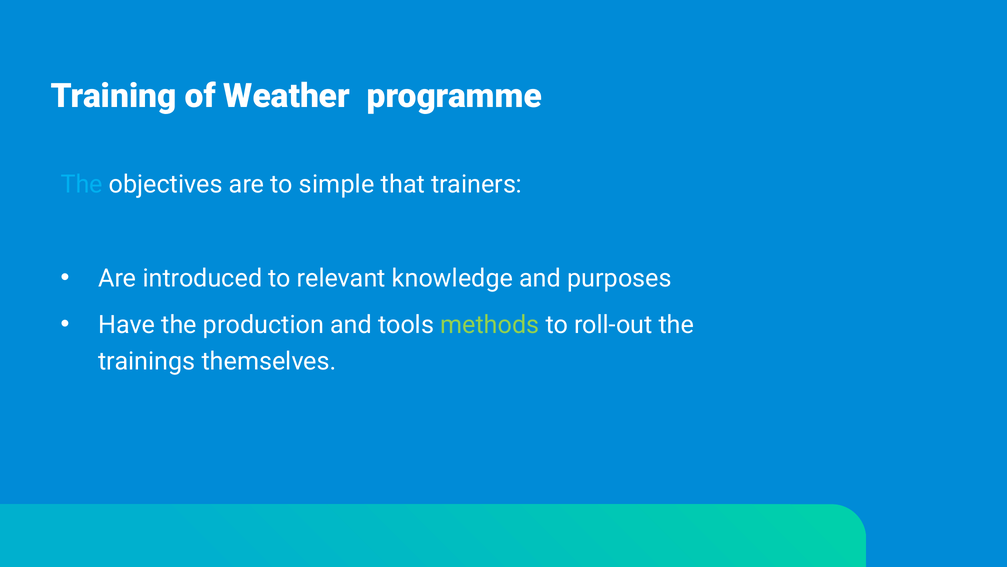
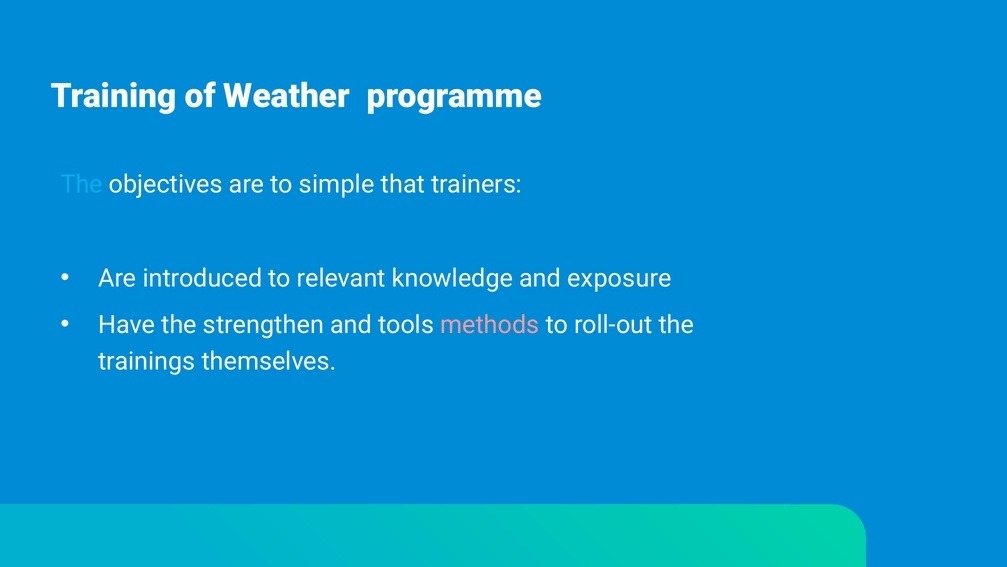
purposes: purposes -> exposure
production: production -> strengthen
methods colour: light green -> pink
